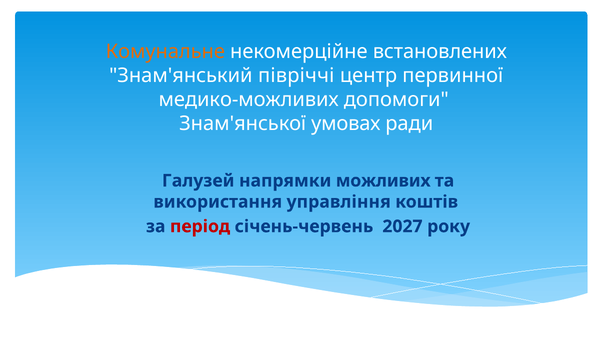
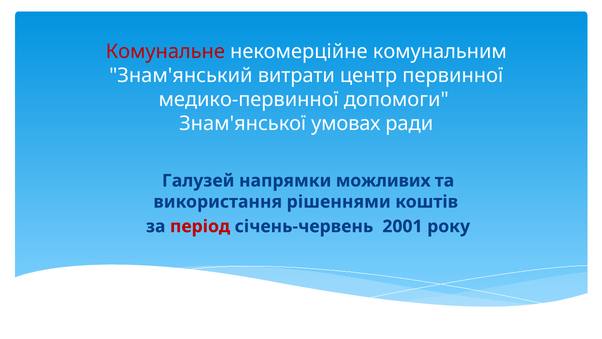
Комунальне colour: orange -> red
встановлених: встановлених -> комунальним
півріччі: півріччі -> витрати
медико-можливих: медико-можливих -> медико-первинної
управління: управління -> рішеннями
2027: 2027 -> 2001
